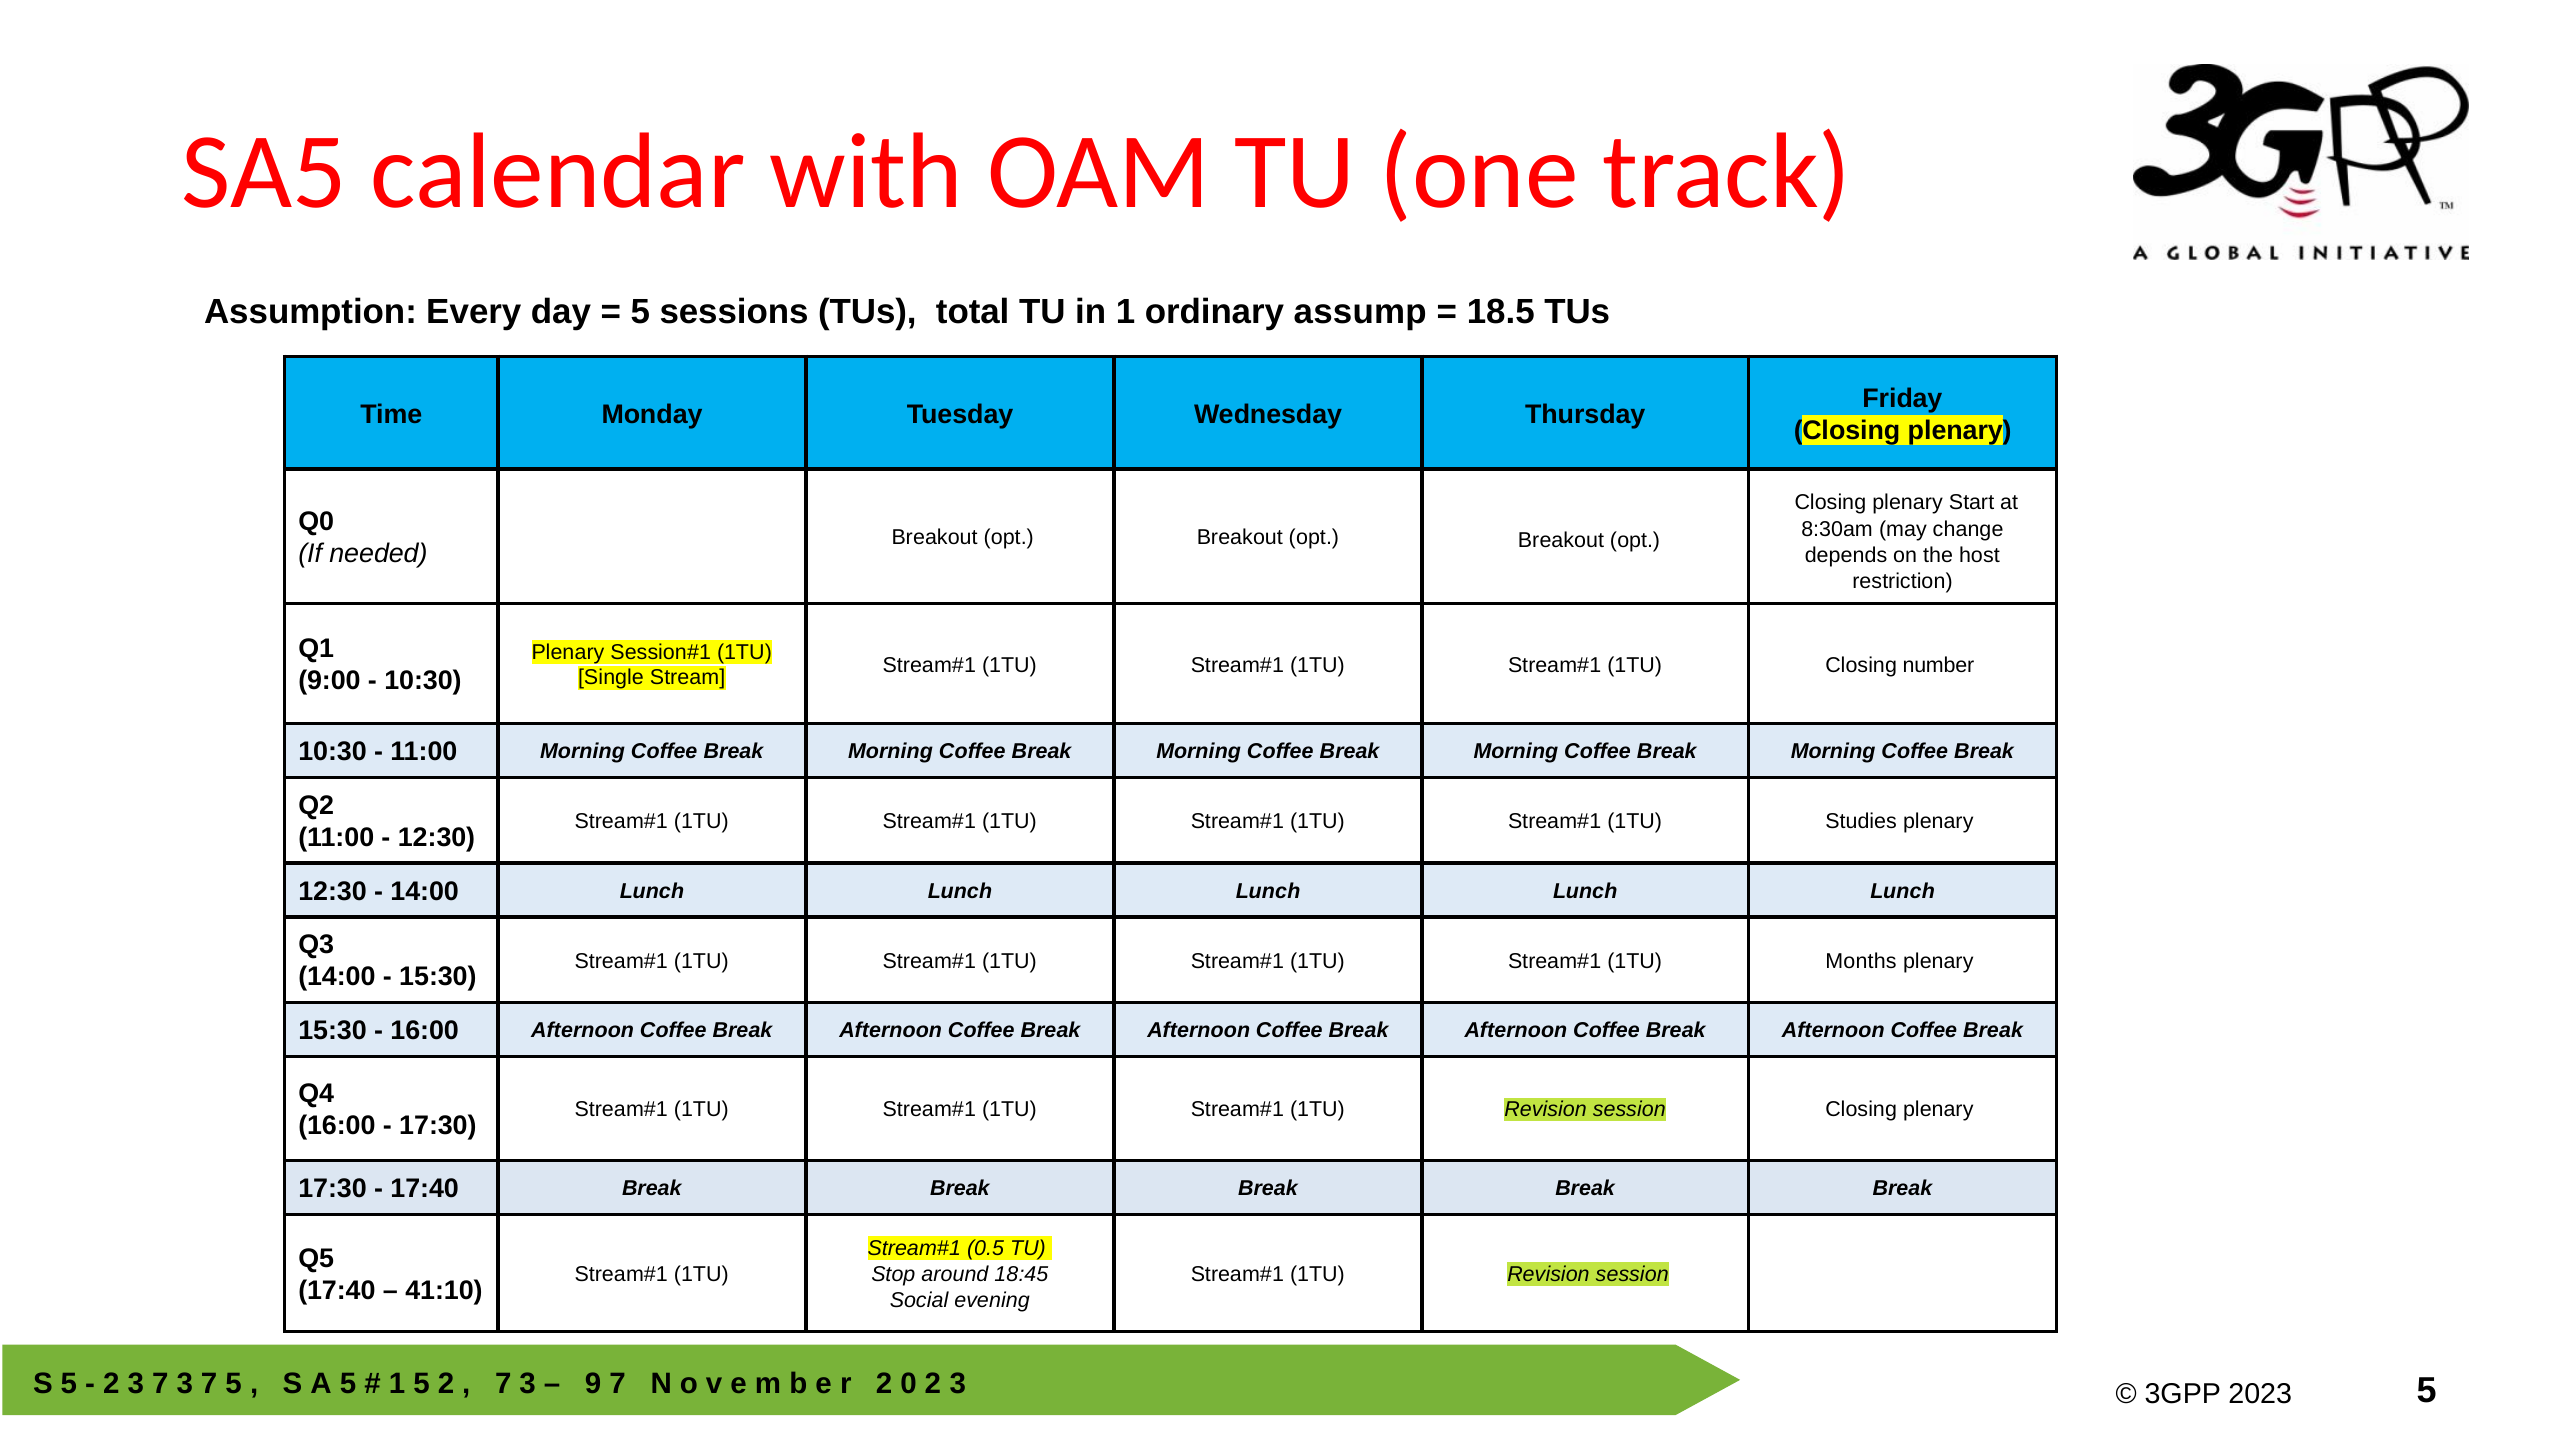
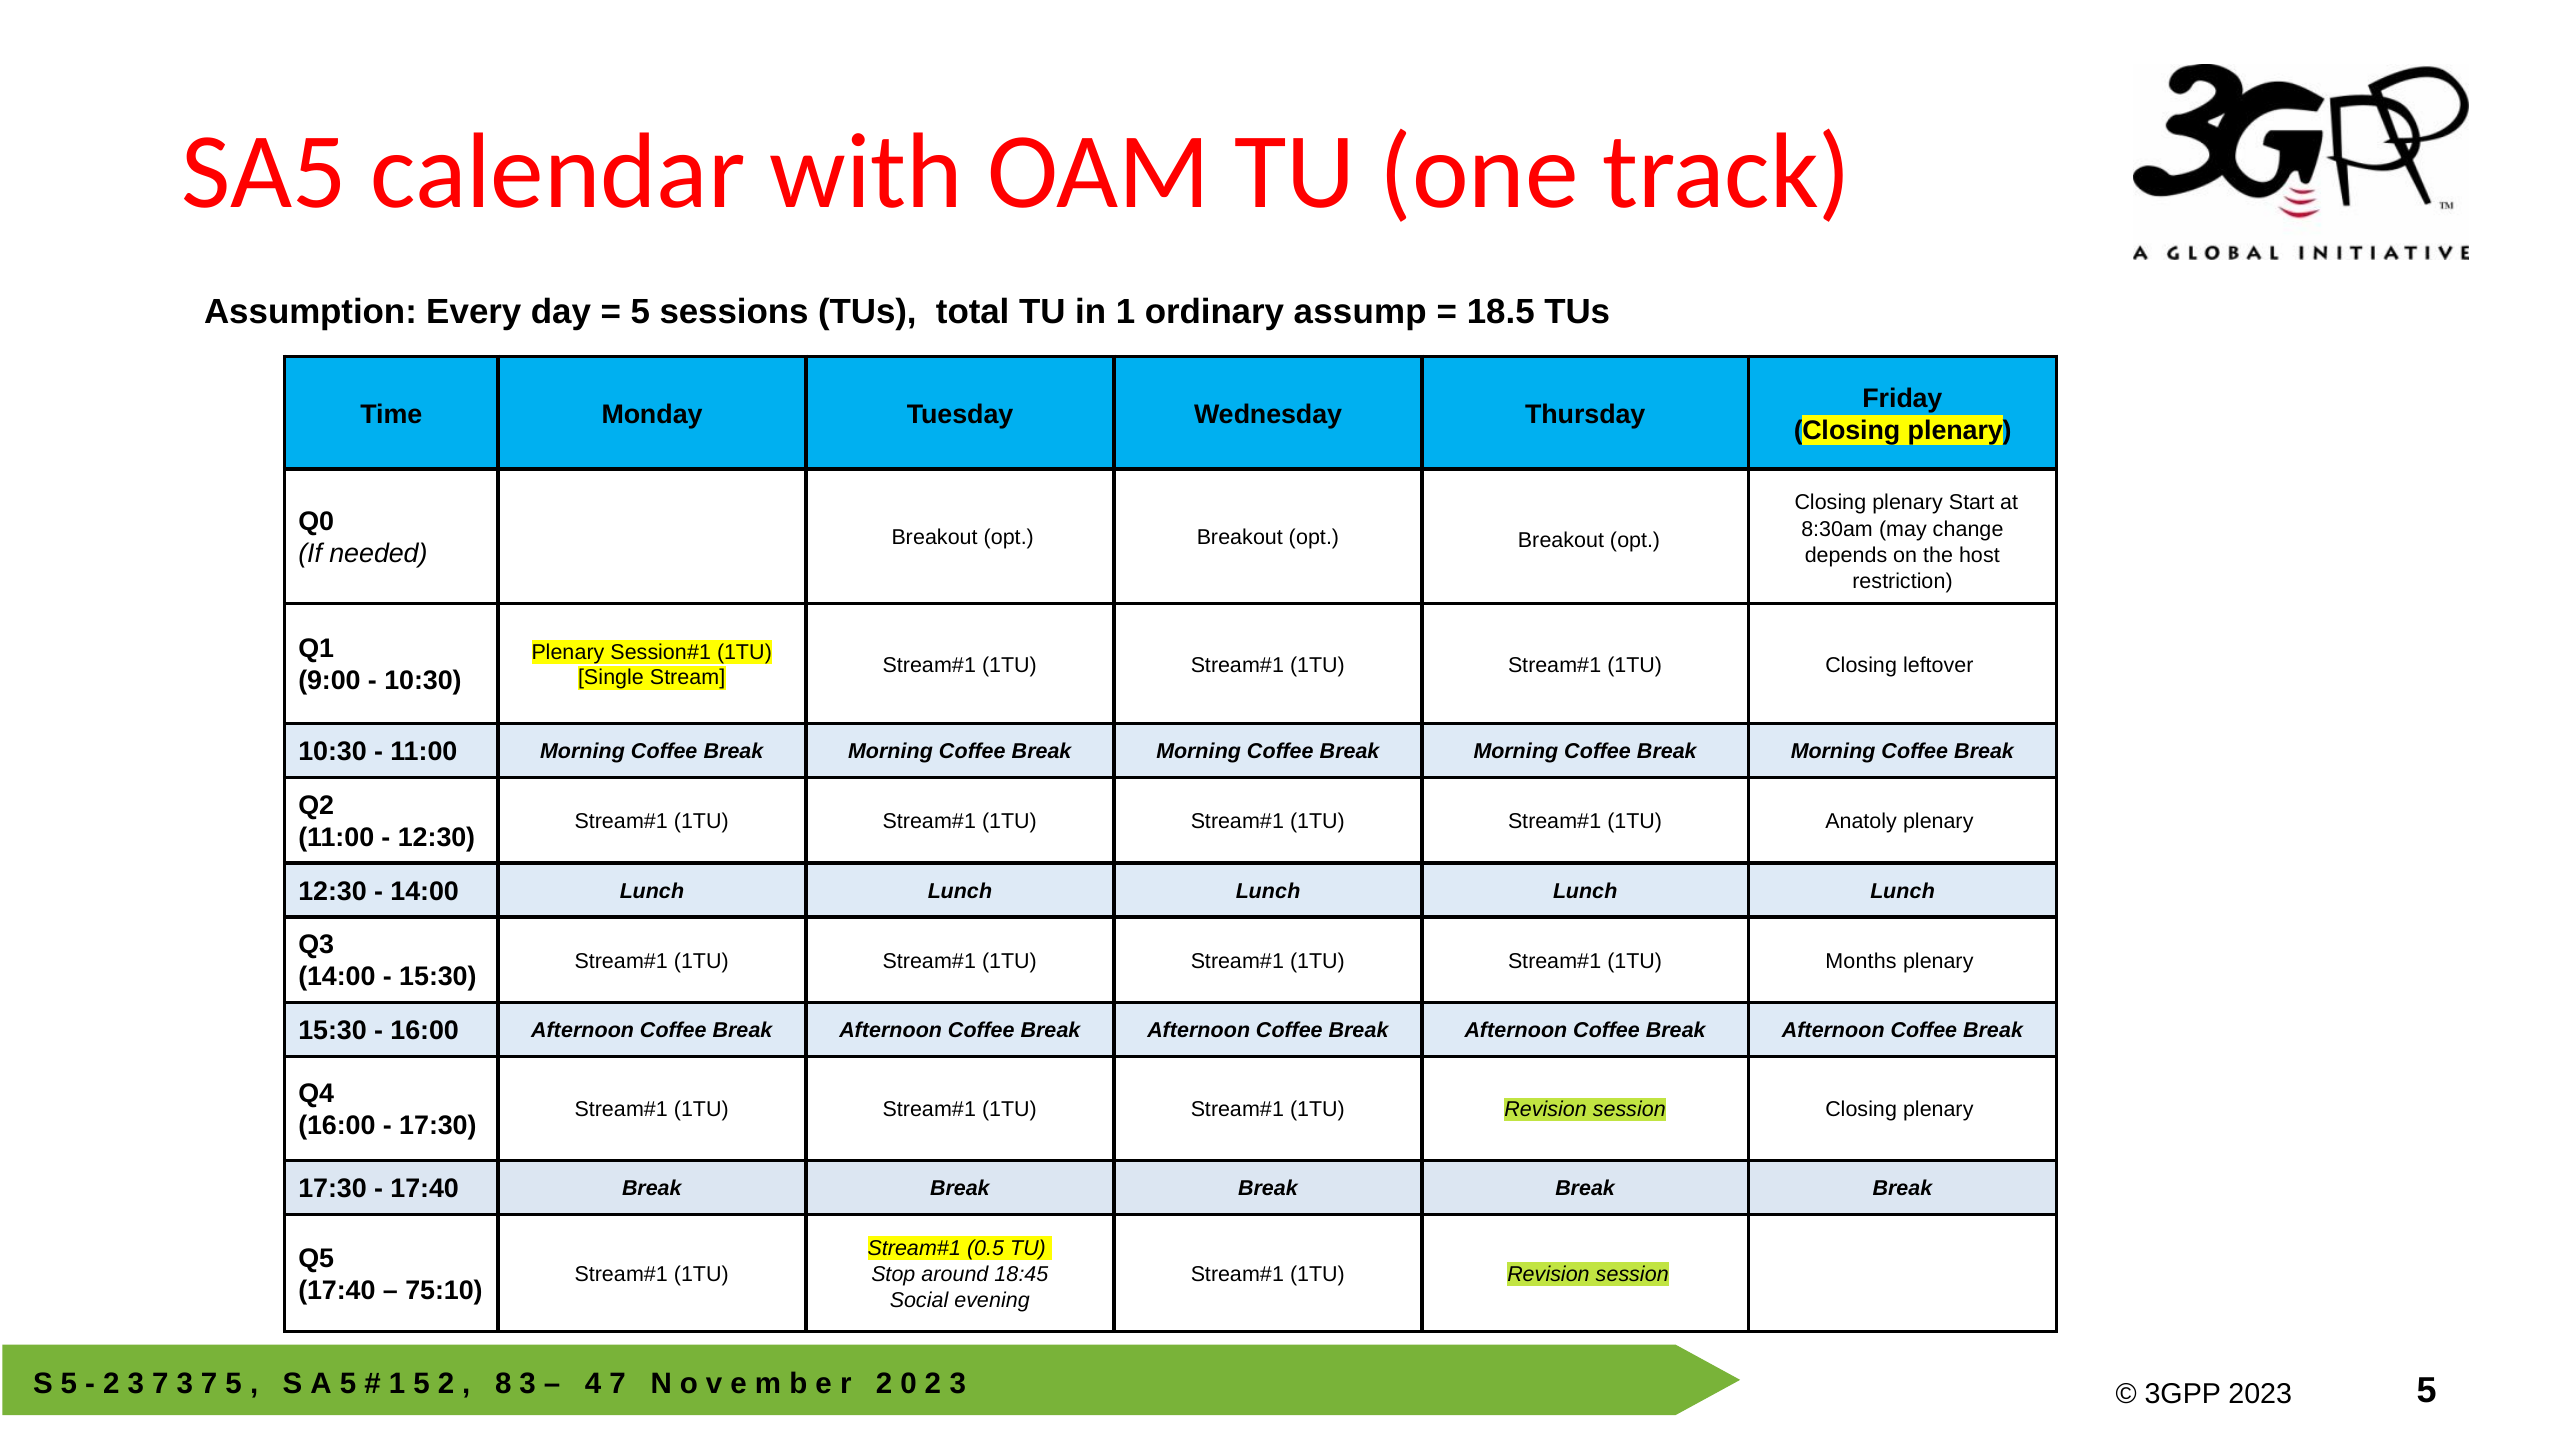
number: number -> leftover
Studies: Studies -> Anatoly
41:10: 41:10 -> 75:10
7 at (503, 1384): 7 -> 8
9: 9 -> 4
